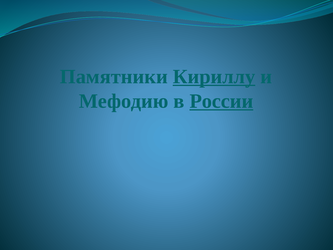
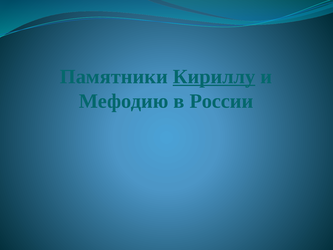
России underline: present -> none
